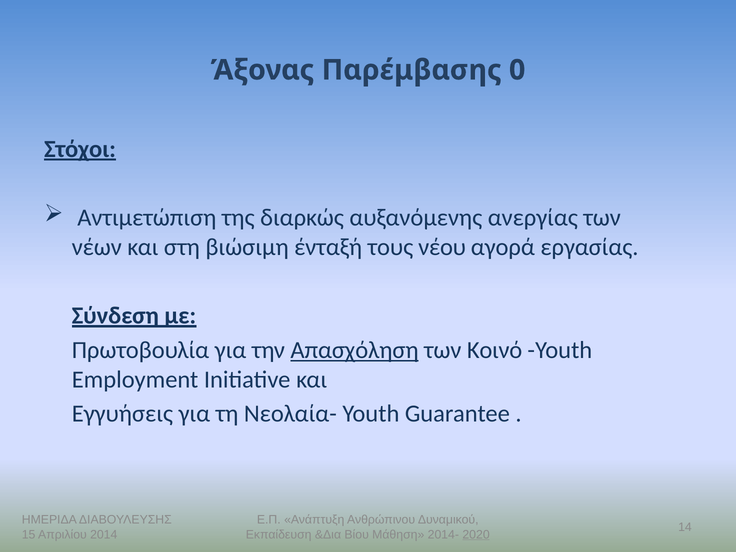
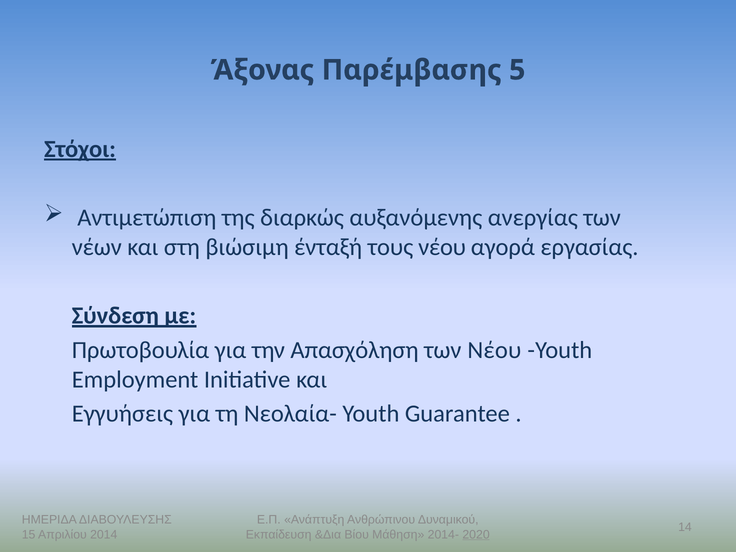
0: 0 -> 5
Απασχόληση underline: present -> none
των Κοινό: Κοινό -> Νέου
